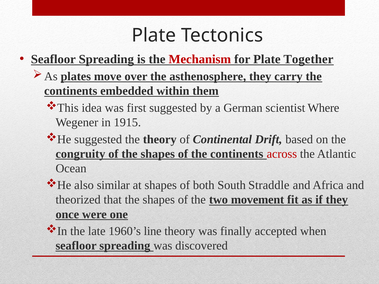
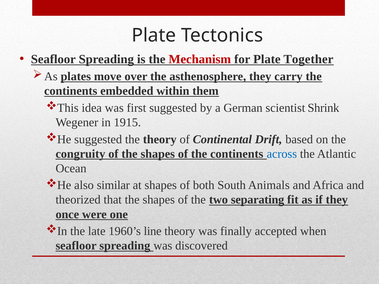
Where: Where -> Shrink
across colour: red -> blue
Straddle: Straddle -> Animals
movement: movement -> separating
